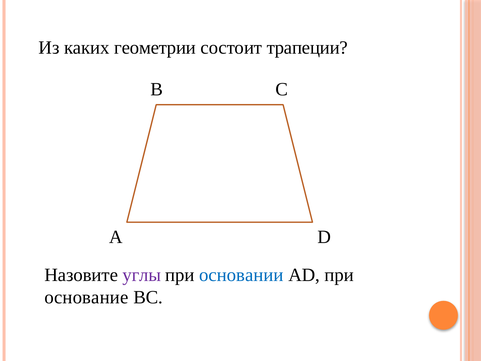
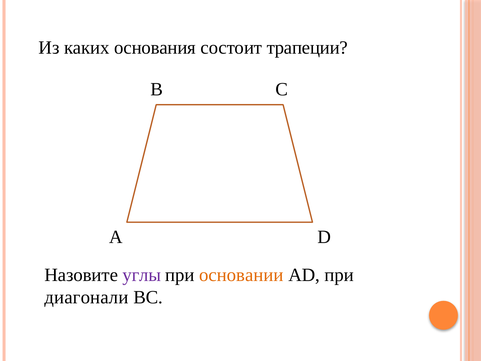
геометрии: геометрии -> основания
основании colour: blue -> orange
основание: основание -> диагонали
